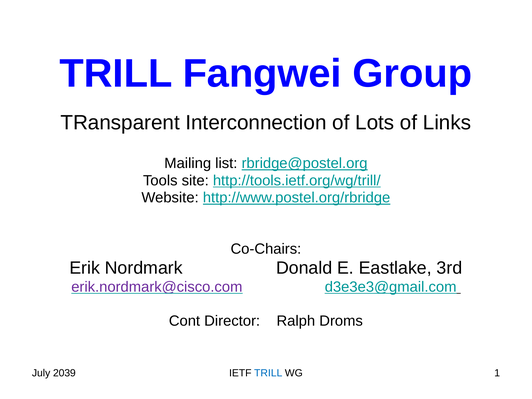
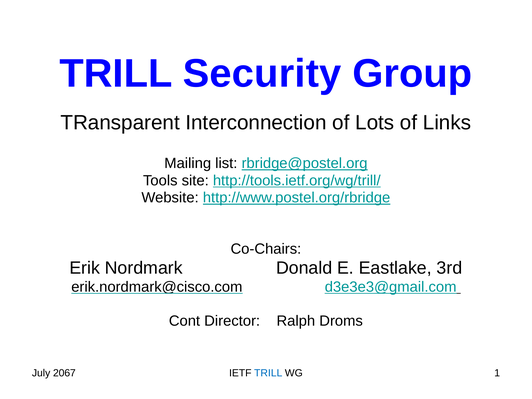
Fangwei: Fangwei -> Security
erik.nordmark@cisco.com colour: purple -> black
2039: 2039 -> 2067
